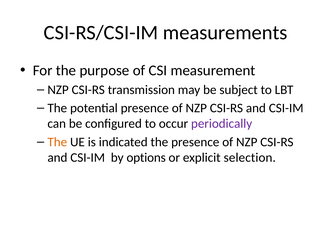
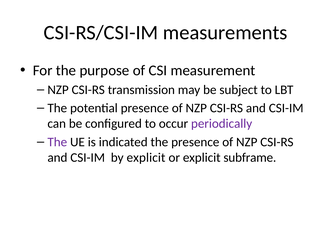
The at (57, 142) colour: orange -> purple
by options: options -> explicit
selection: selection -> subframe
